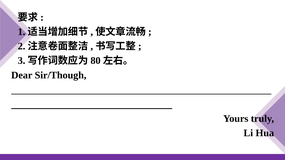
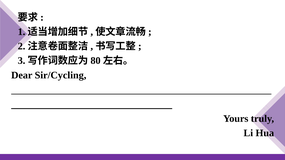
Sir/Though: Sir/Though -> Sir/Cycling
